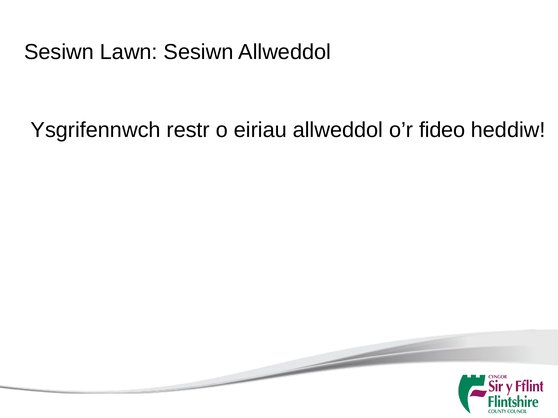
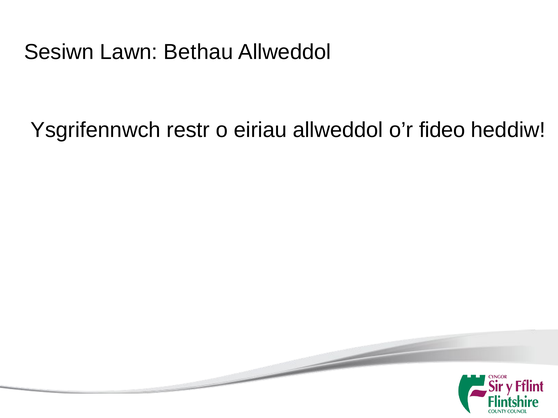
Lawn Sesiwn: Sesiwn -> Bethau
